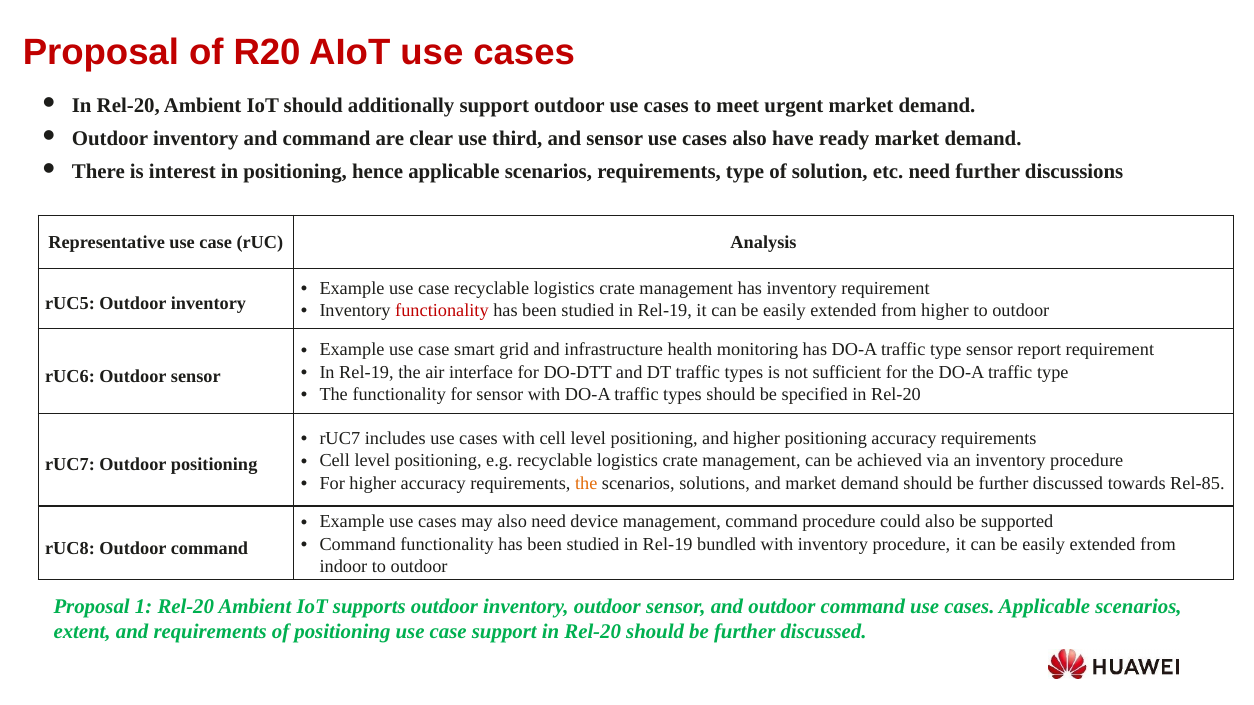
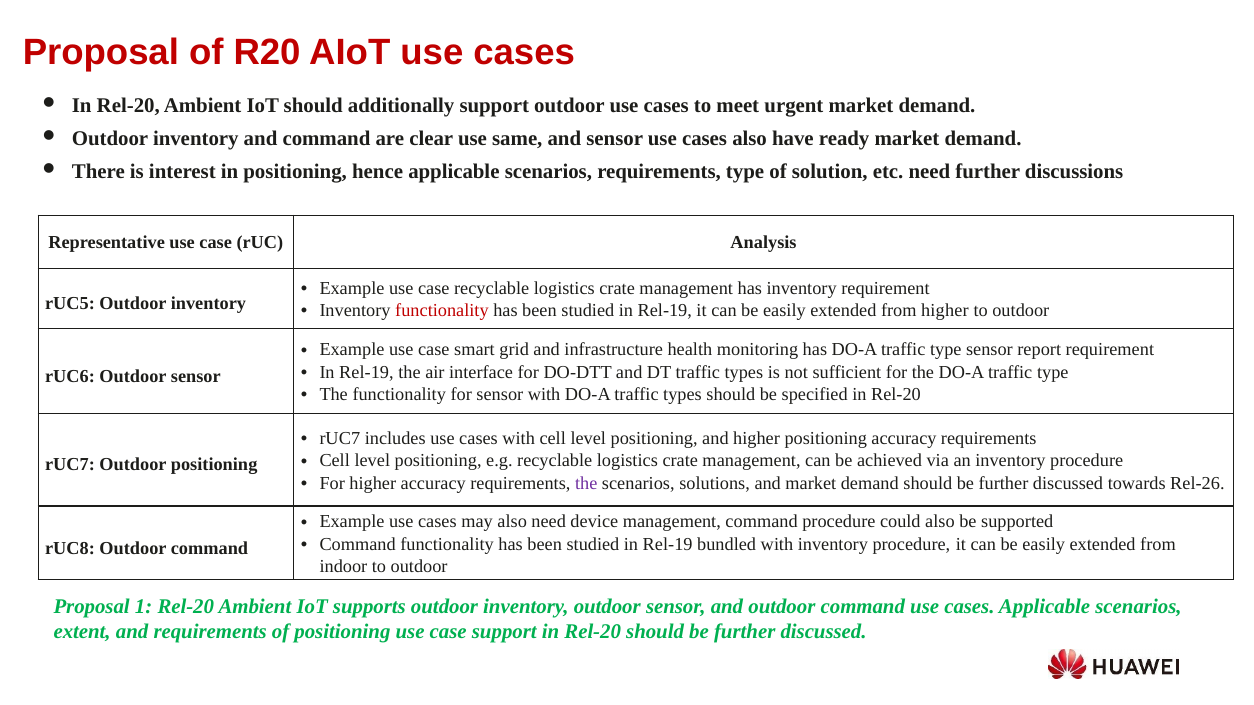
third: third -> same
the at (586, 483) colour: orange -> purple
Rel-85: Rel-85 -> Rel-26
